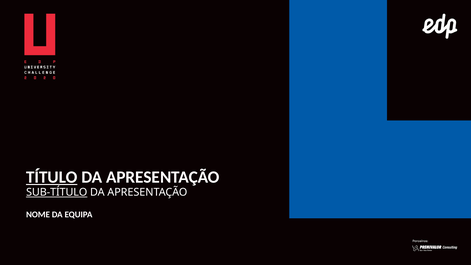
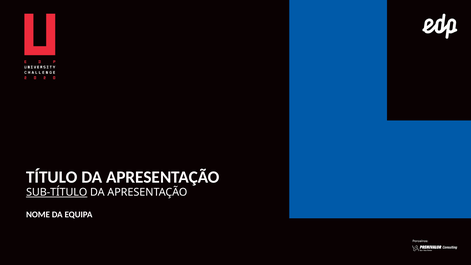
TÍTULO underline: present -> none
